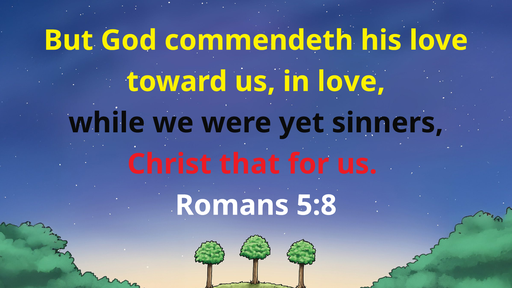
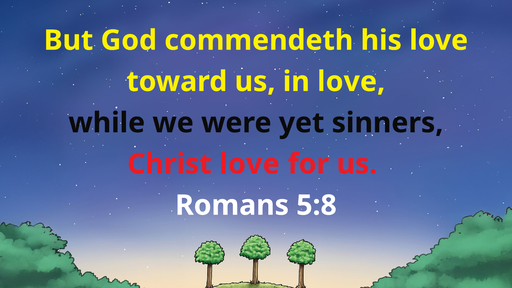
Christ that: that -> love
